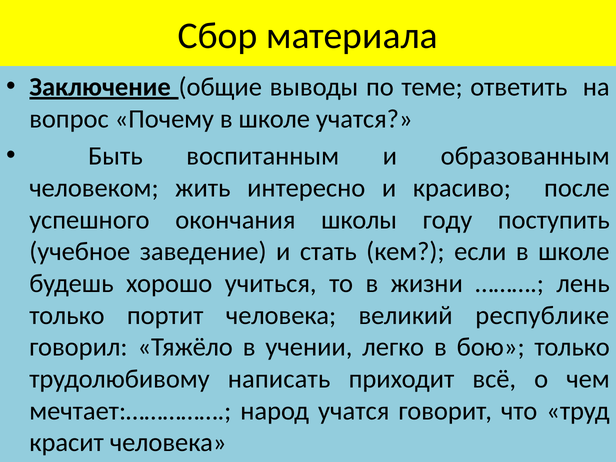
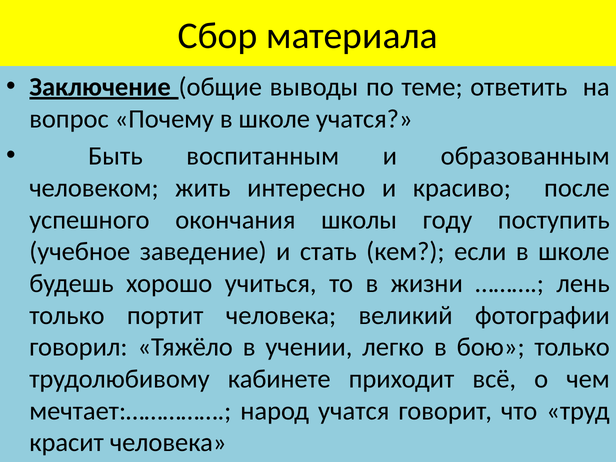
республике: республике -> фотографии
написать: написать -> кабинете
